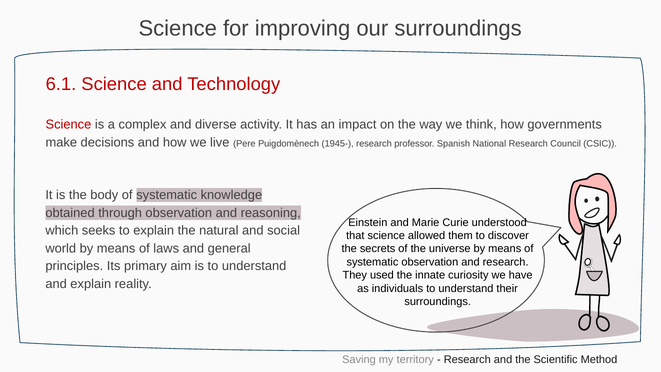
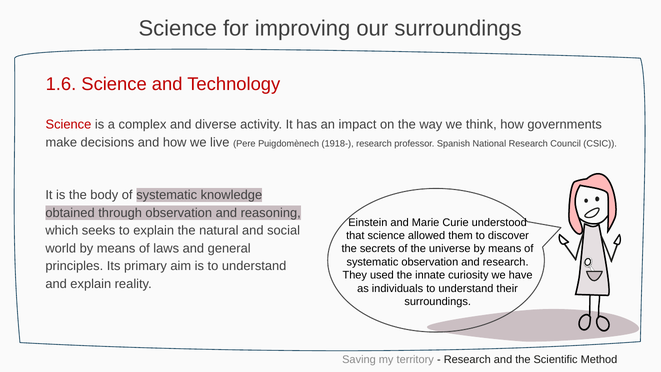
6.1: 6.1 -> 1.6
1945-: 1945- -> 1918-
